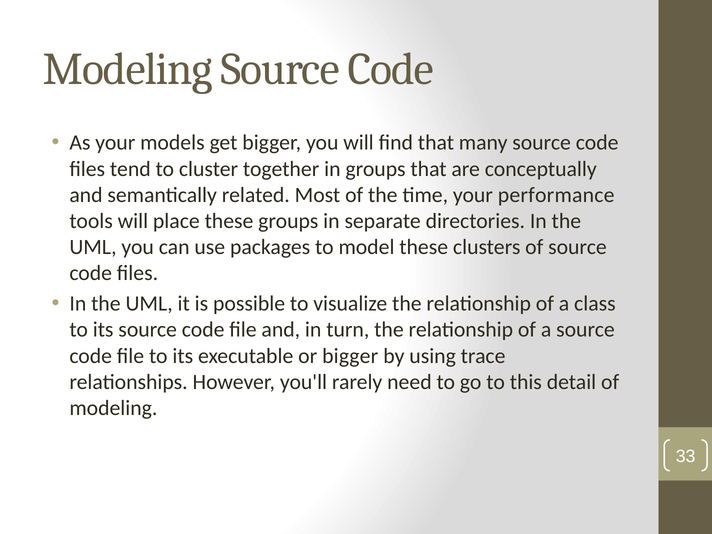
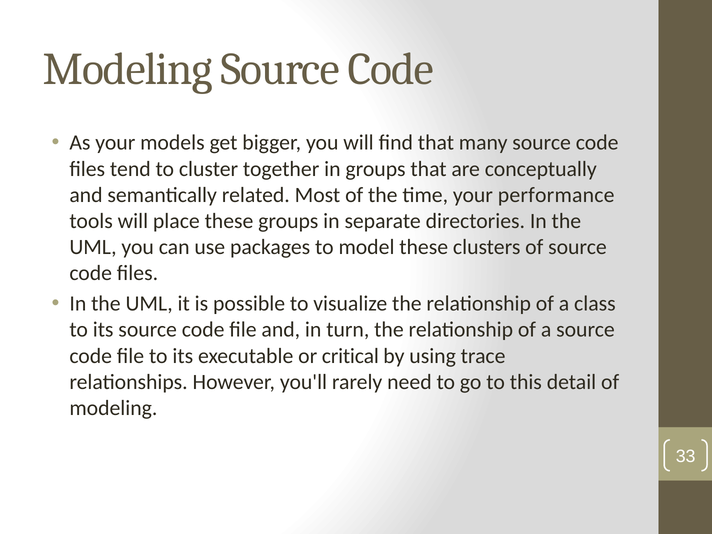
or bigger: bigger -> critical
